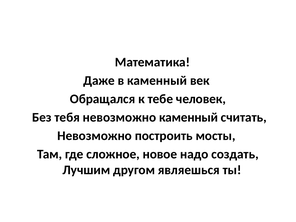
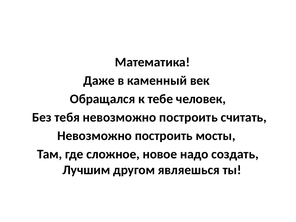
тебя невозможно каменный: каменный -> построить
